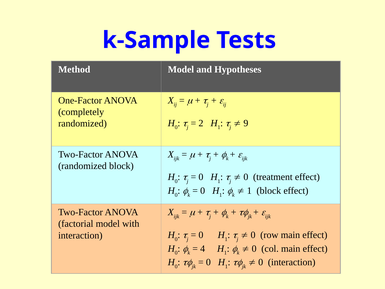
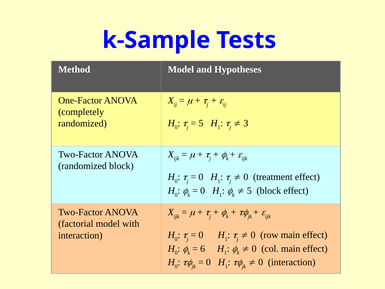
2 at (201, 123): 2 -> 5
9: 9 -> 3
1 at (249, 191): 1 -> 5
4: 4 -> 6
